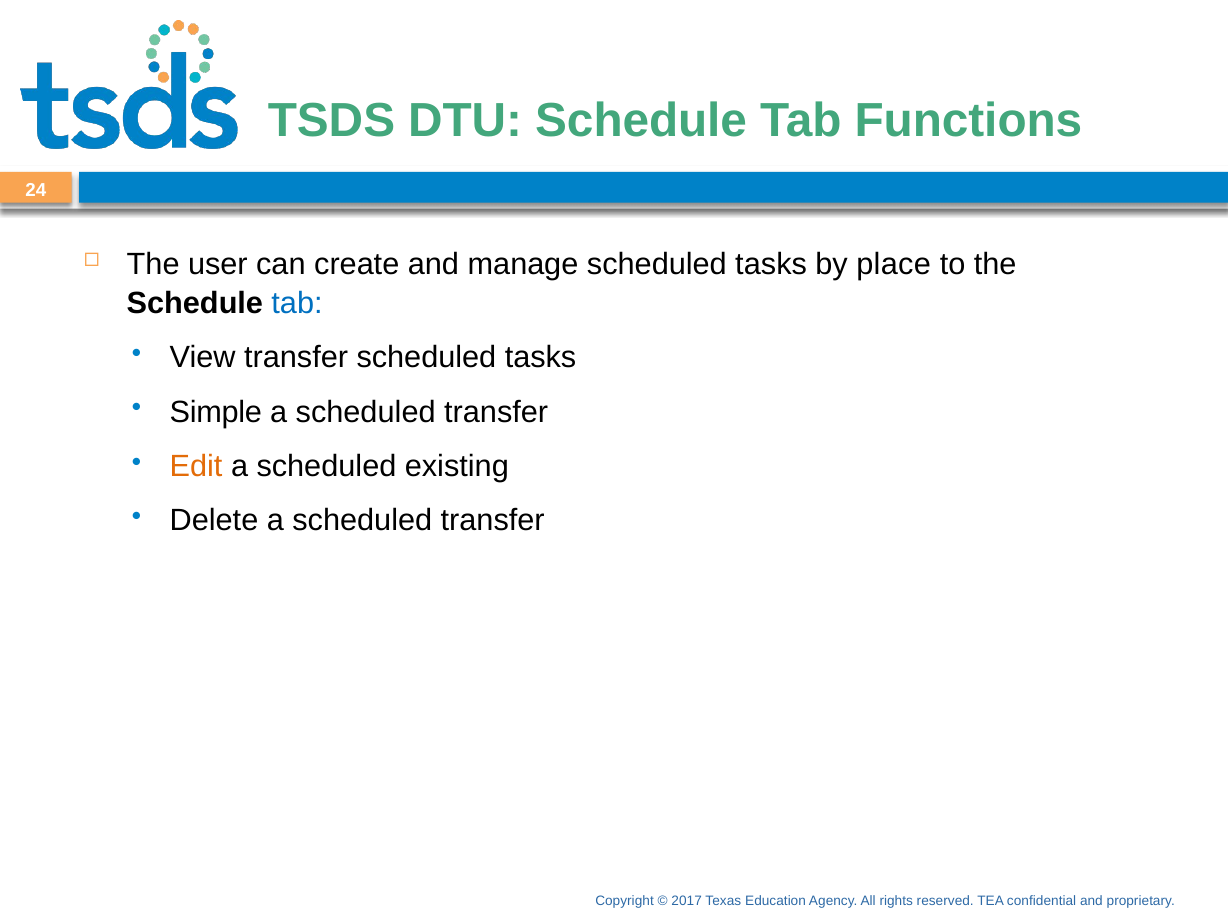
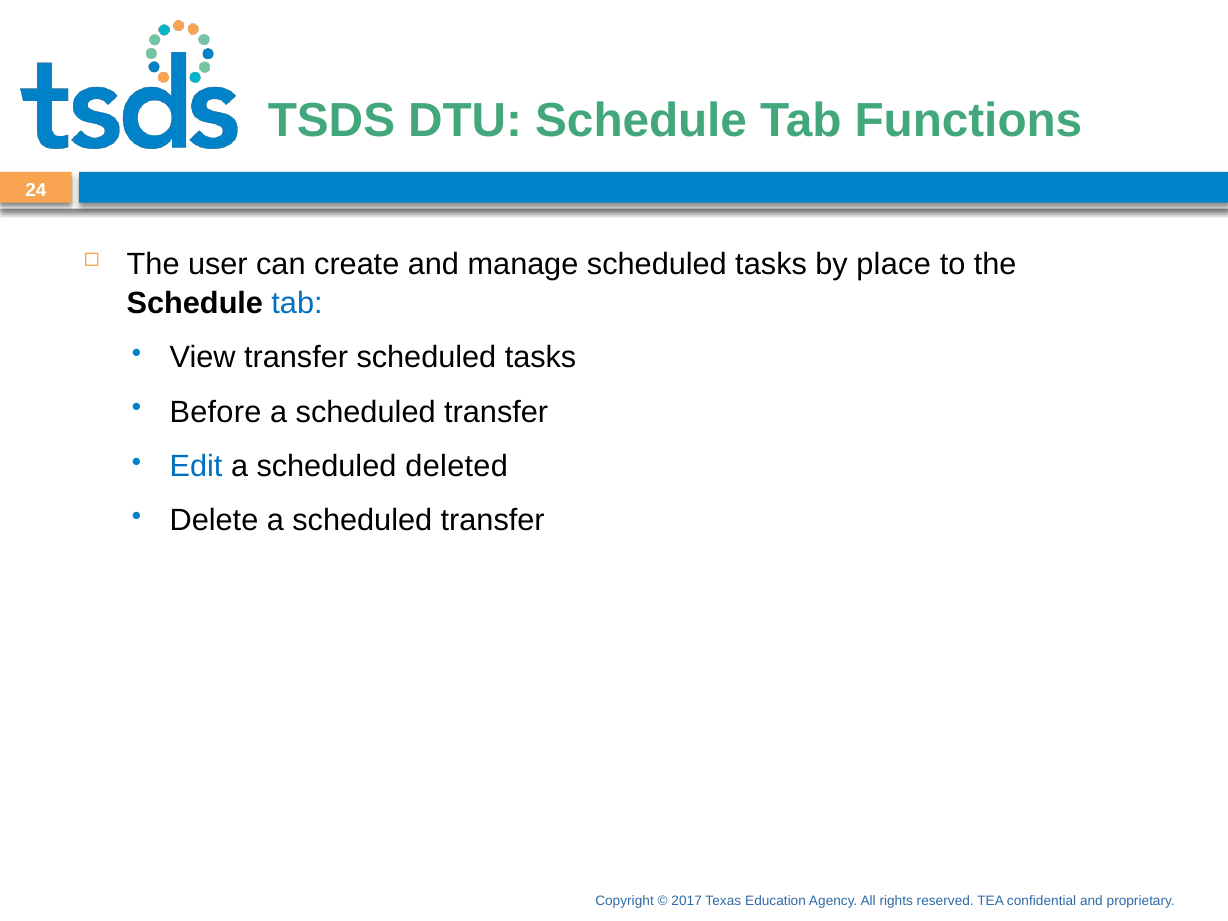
Simple: Simple -> Before
Edit at (196, 466) colour: orange -> blue
existing: existing -> deleted
